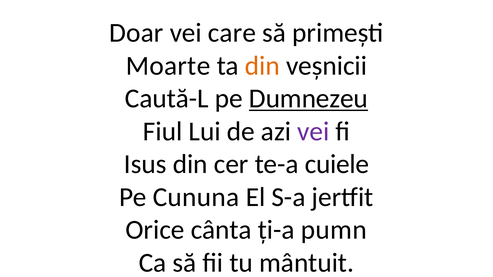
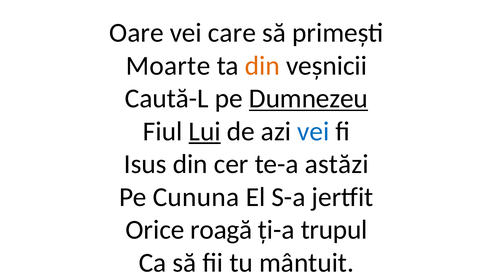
Doar: Doar -> Oare
Lui underline: none -> present
vei at (313, 132) colour: purple -> blue
cuiele: cuiele -> astăzi
cânta: cânta -> roagă
pumn: pumn -> trupul
